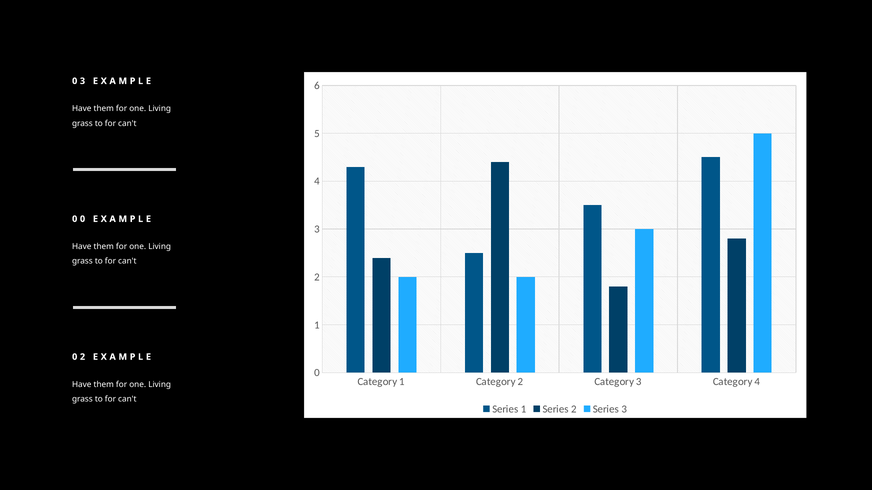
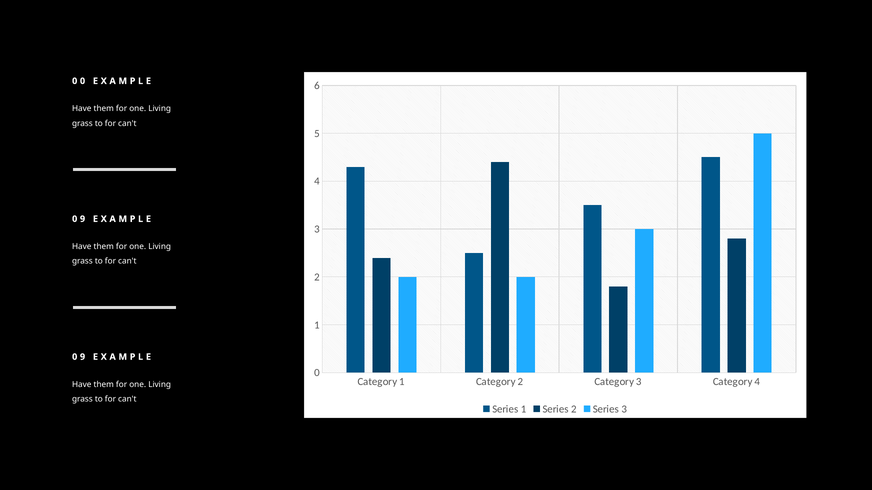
3 at (83, 81): 3 -> 0
0 at (83, 219): 0 -> 9
2 at (83, 357): 2 -> 9
